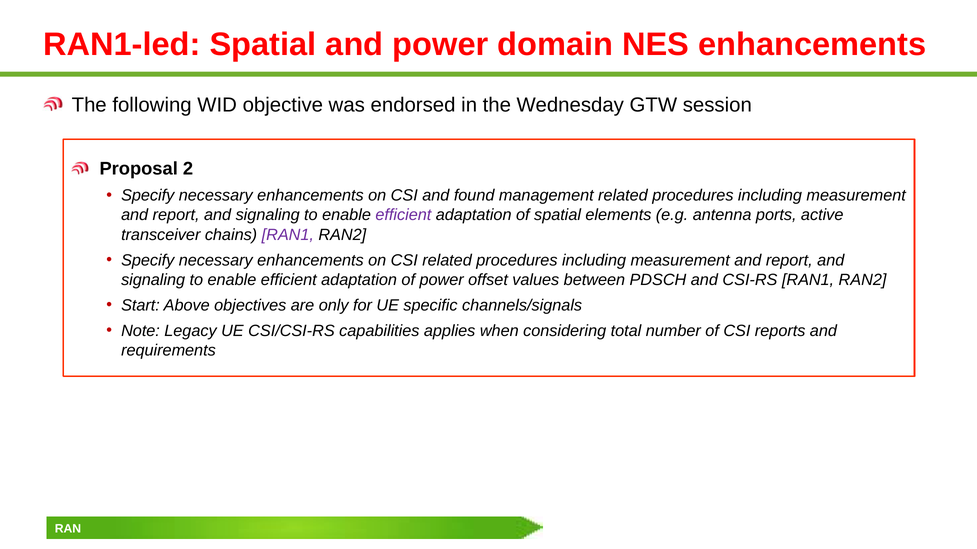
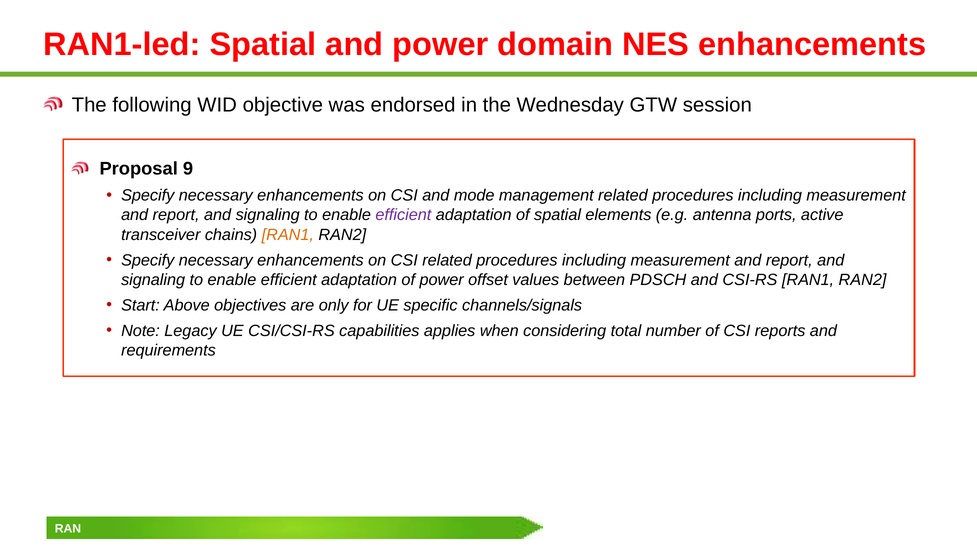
2: 2 -> 9
found: found -> mode
RAN1 at (288, 235) colour: purple -> orange
